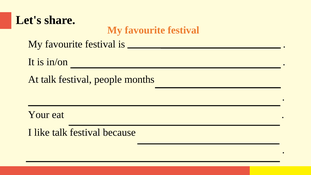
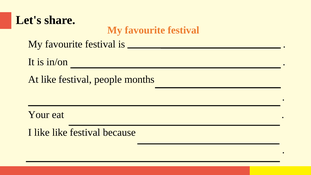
At talk: talk -> like
like talk: talk -> like
